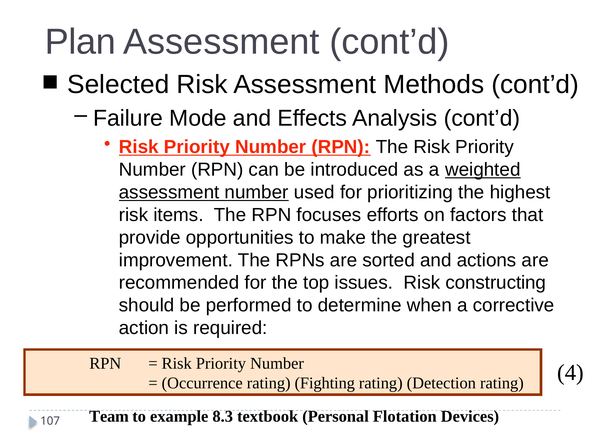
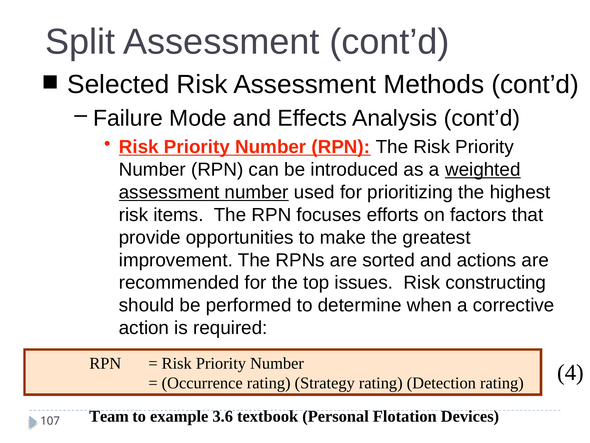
Plan: Plan -> Split
Fighting: Fighting -> Strategy
8.3: 8.3 -> 3.6
